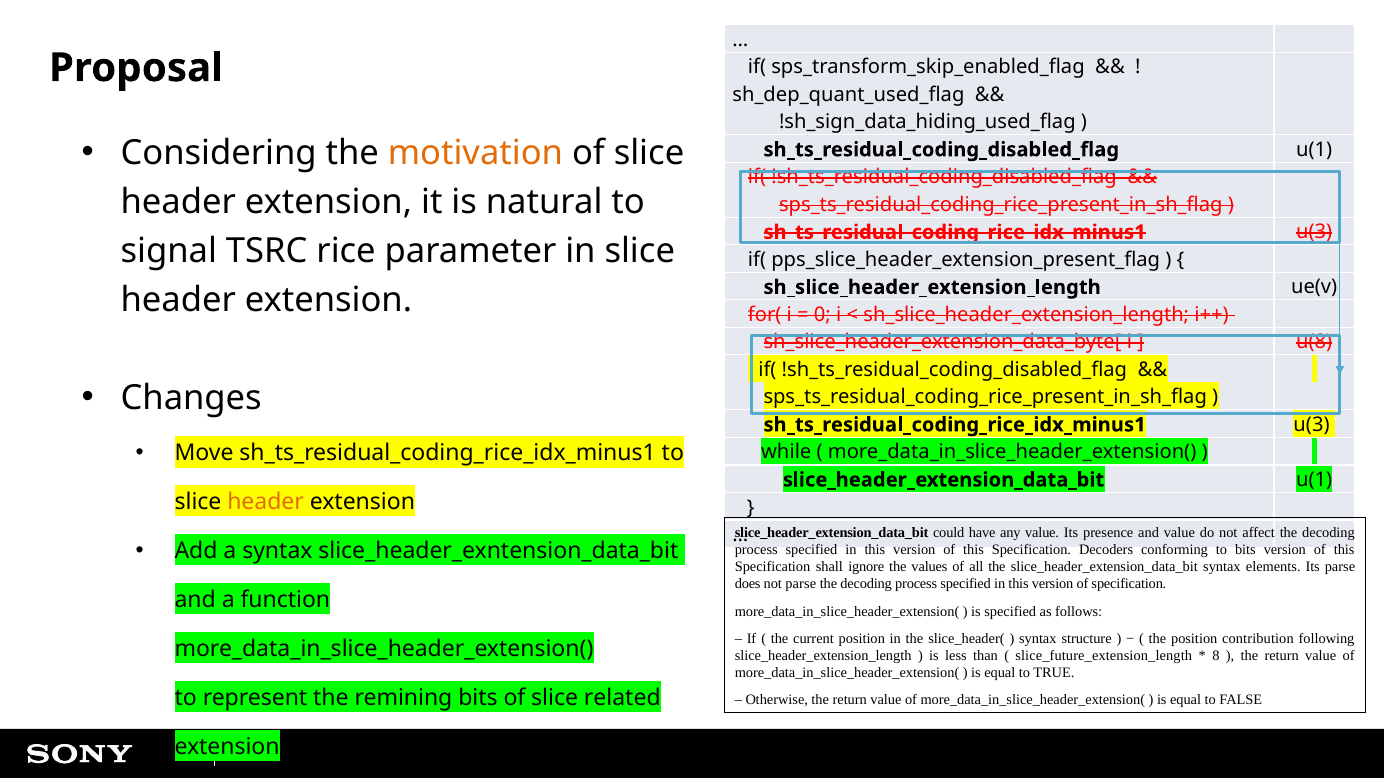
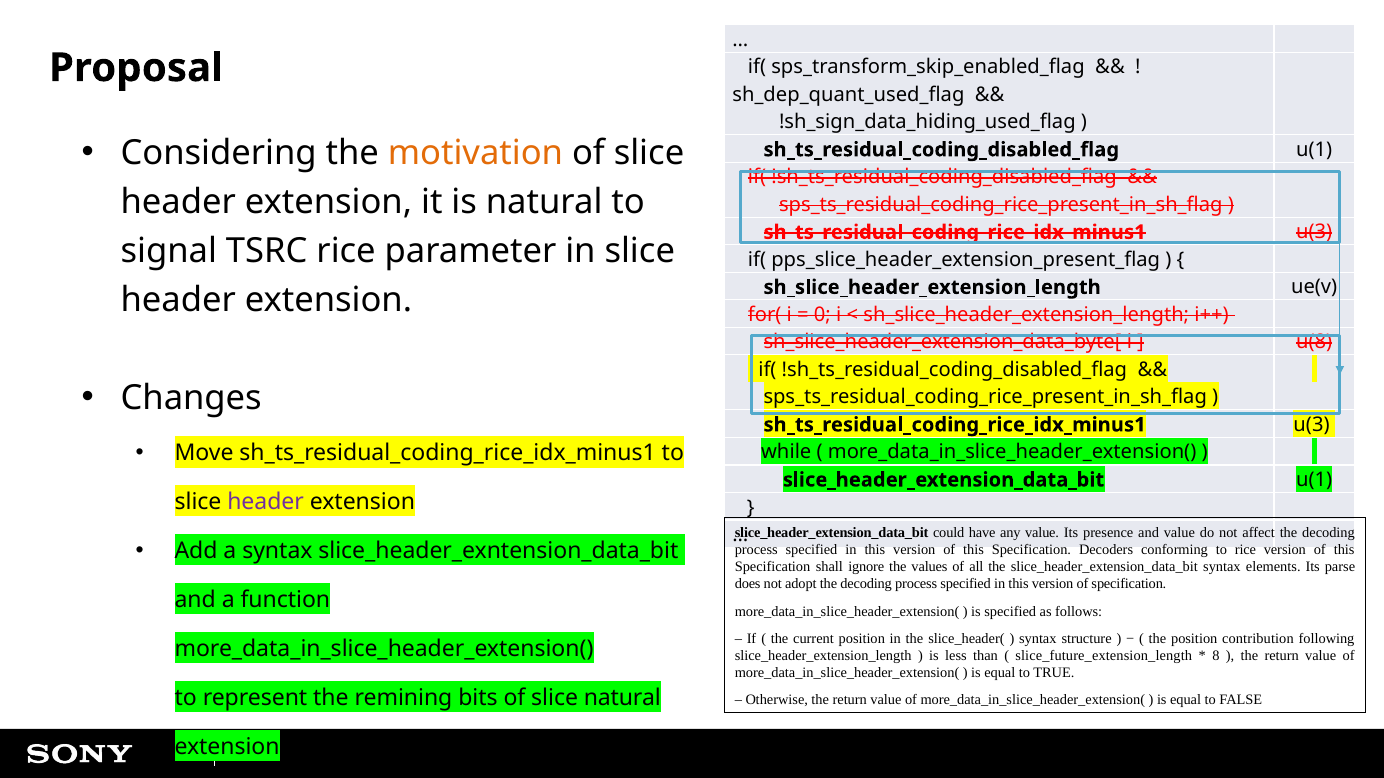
header at (266, 502) colour: orange -> purple
to bits: bits -> rice
not parse: parse -> adopt
slice related: related -> natural
